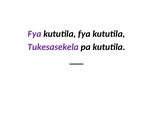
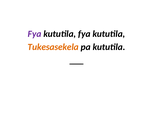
Tukesasekela colour: purple -> orange
